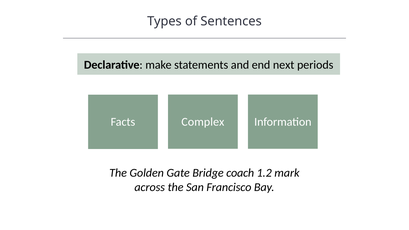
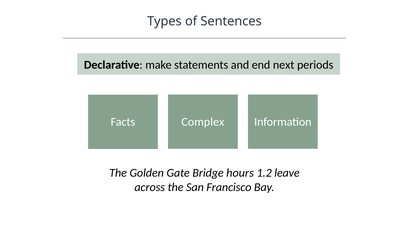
coach: coach -> hours
mark: mark -> leave
